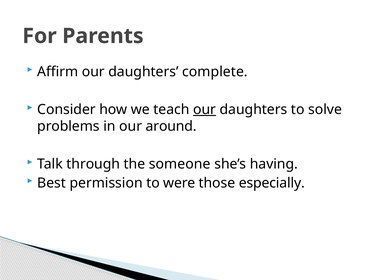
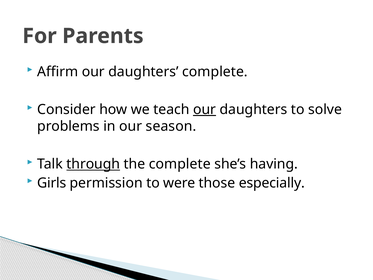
around: around -> season
through underline: none -> present
the someone: someone -> complete
Best: Best -> Girls
